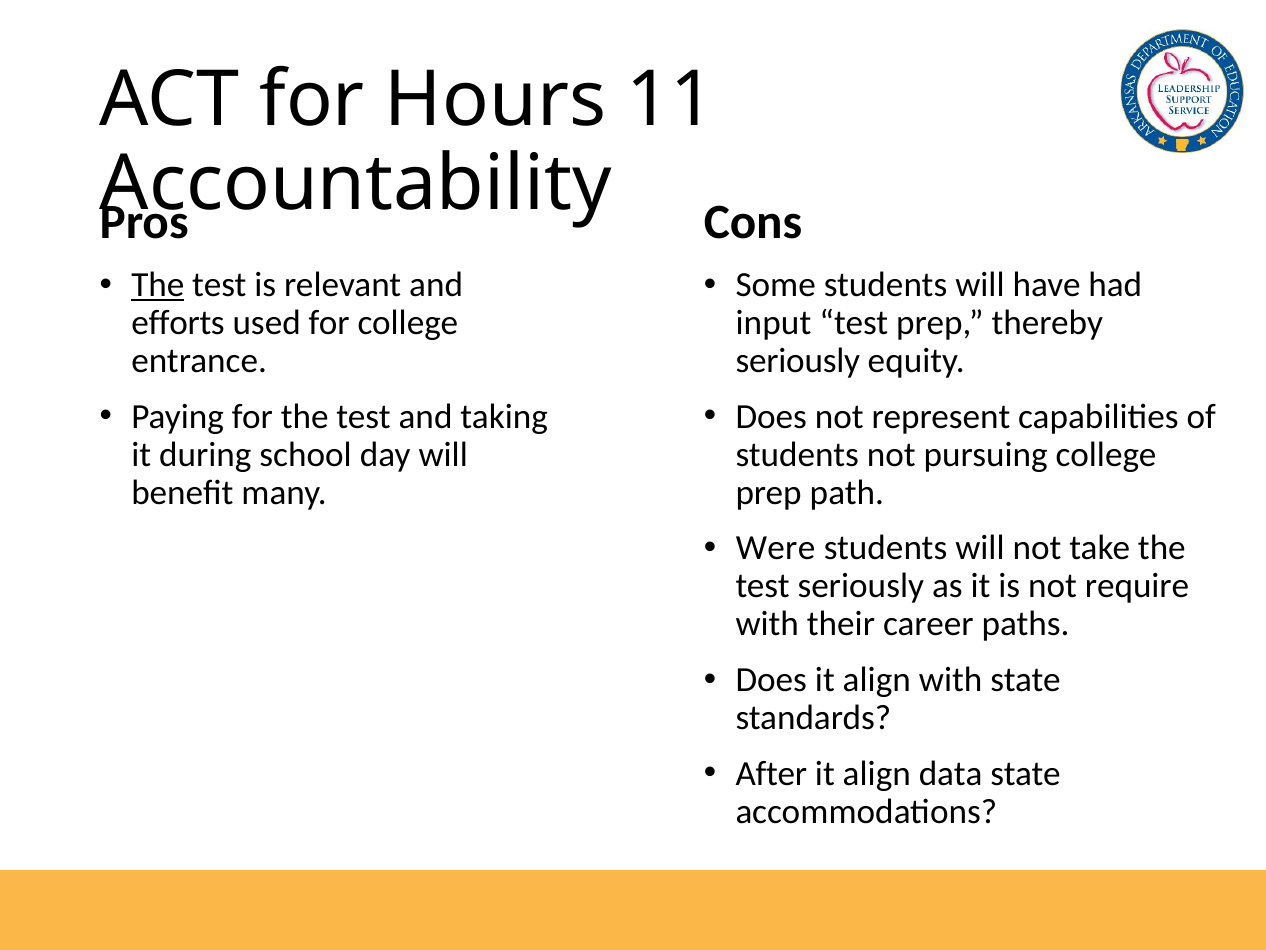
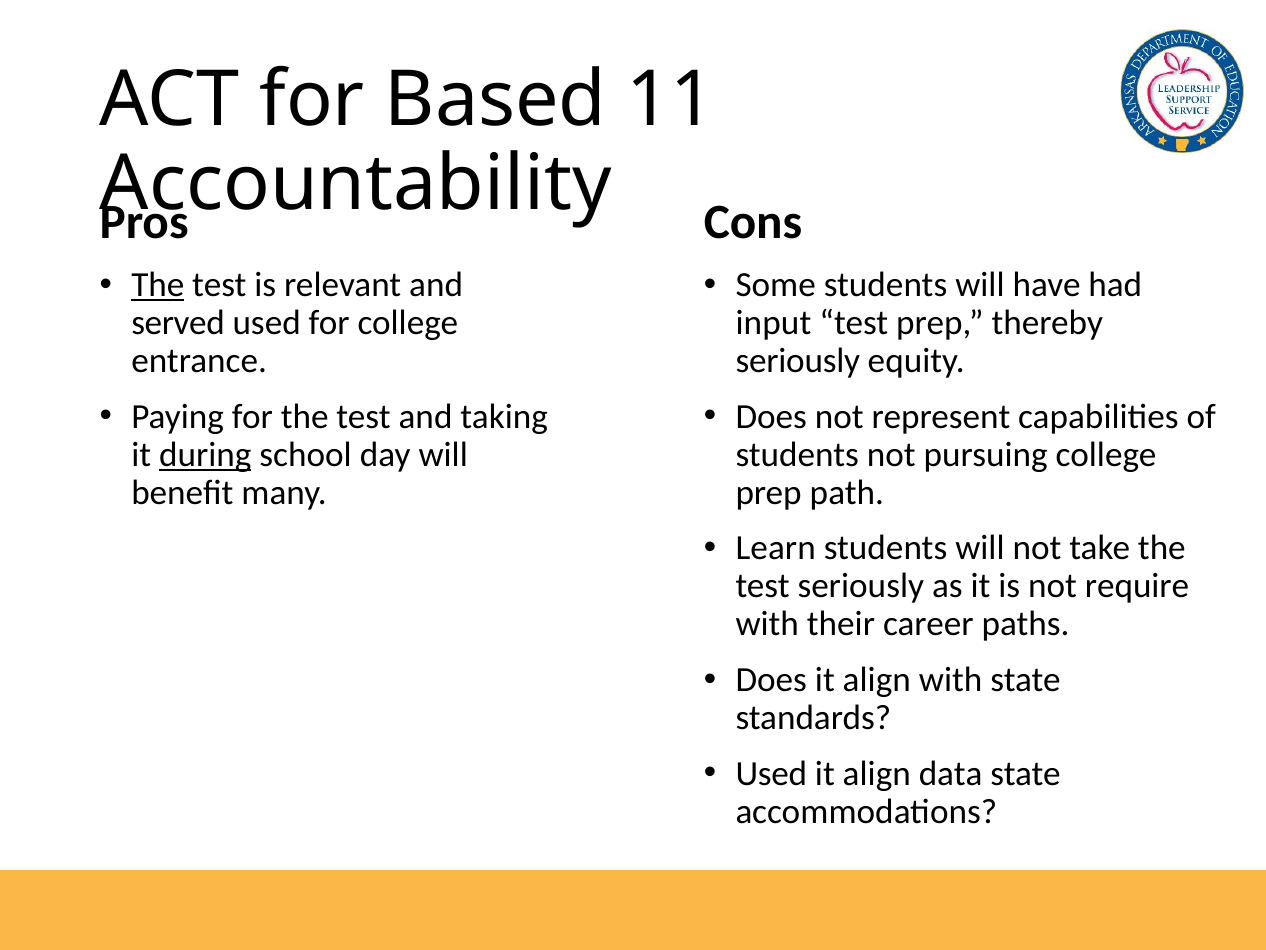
Hours: Hours -> Based
efforts: efforts -> served
during underline: none -> present
Were: Were -> Learn
After at (771, 773): After -> Used
